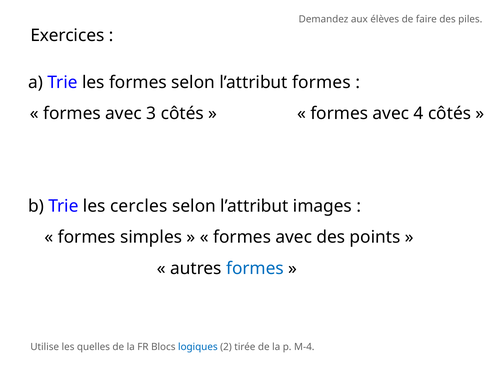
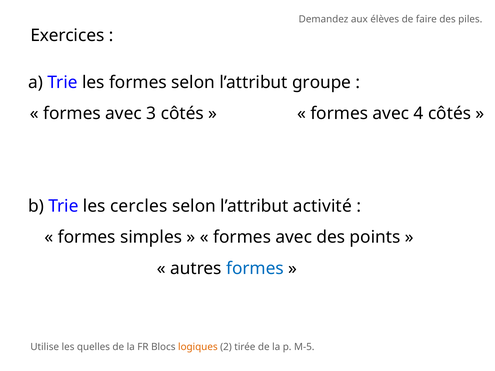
l’attribut formes: formes -> groupe
images: images -> activité
logiques colour: blue -> orange
M-4: M-4 -> M-5
